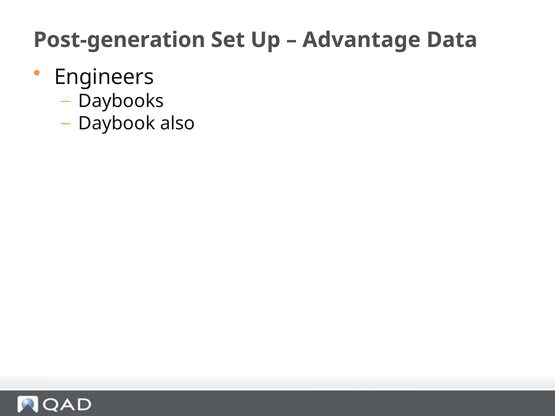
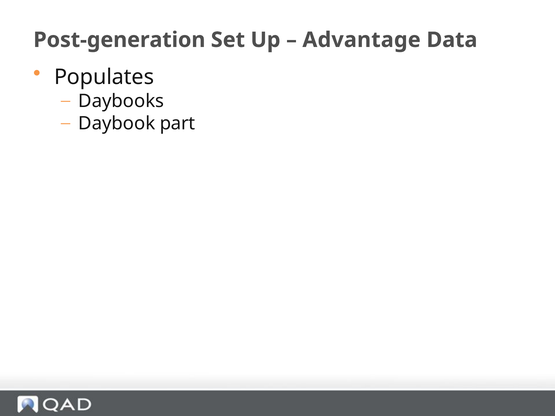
Engineers: Engineers -> Populates
also: also -> part
